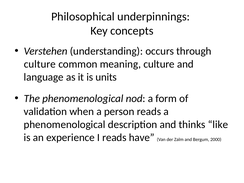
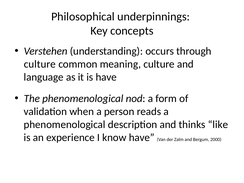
is units: units -> have
I reads: reads -> know
